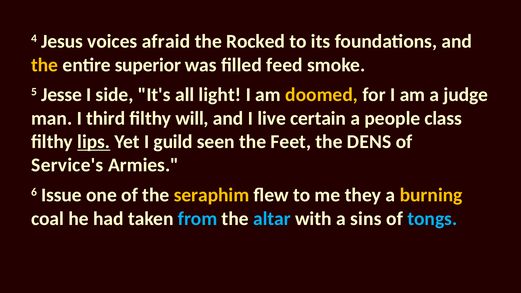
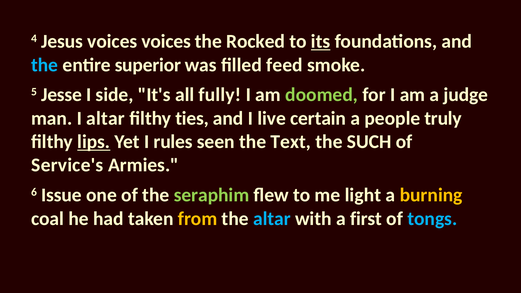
voices afraid: afraid -> voices
its underline: none -> present
the at (45, 65) colour: yellow -> light blue
light: light -> fully
doomed colour: yellow -> light green
I third: third -> altar
will: will -> ties
class: class -> truly
guild: guild -> rules
Feet: Feet -> Text
DENS: DENS -> SUCH
seraphim colour: yellow -> light green
they: they -> light
from colour: light blue -> yellow
sins: sins -> first
